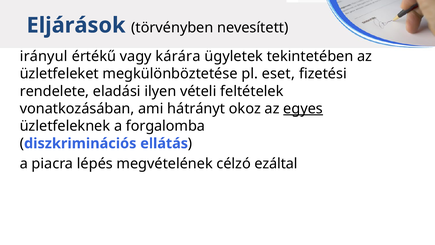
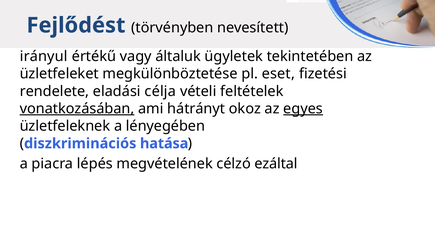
Eljárások: Eljárások -> Fejlődést
kárára: kárára -> általuk
ilyen: ilyen -> célja
vonatkozásában underline: none -> present
forgalomba: forgalomba -> lényegében
ellátás: ellátás -> hatása
